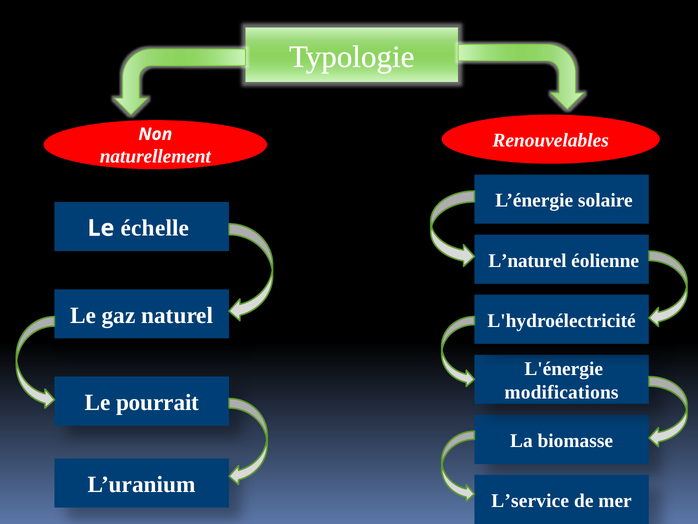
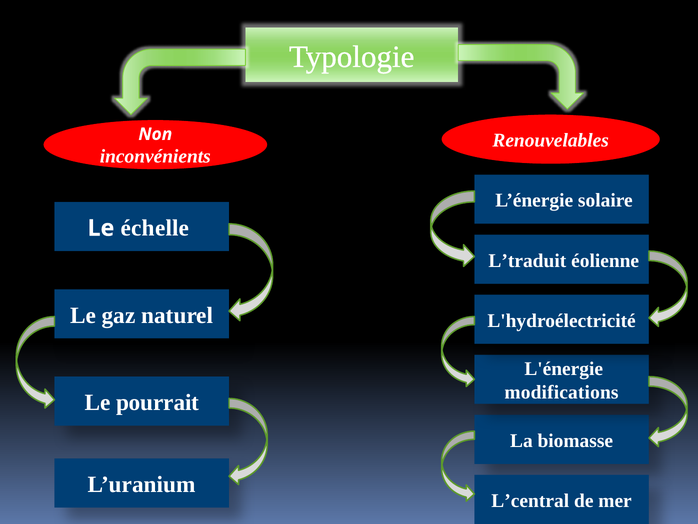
naturellement: naturellement -> inconvénients
L’naturel: L’naturel -> L’traduit
L’service: L’service -> L’central
